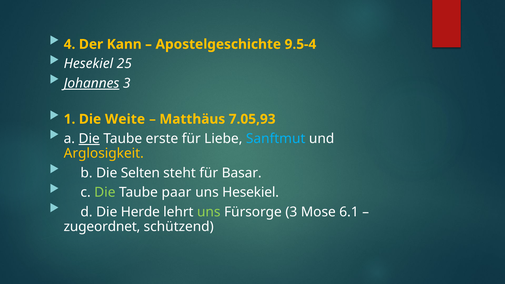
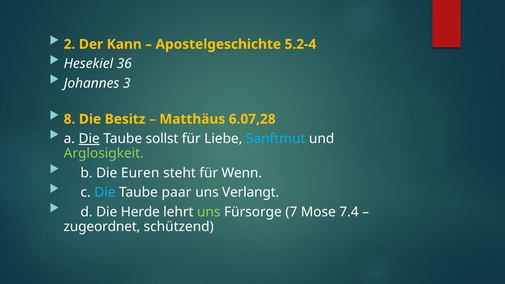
4: 4 -> 2
9.5-4: 9.5-4 -> 5.2-4
25: 25 -> 36
Johannes underline: present -> none
1: 1 -> 8
Weite: Weite -> Besitz
7.05,93: 7.05,93 -> 6.07,28
erste: erste -> sollst
Arglosigkeit colour: yellow -> light green
Selten: Selten -> Euren
Basar: Basar -> Wenn
Die at (105, 192) colour: light green -> light blue
uns Hesekiel: Hesekiel -> Verlangt
Fürsorge 3: 3 -> 7
6.1: 6.1 -> 7.4
